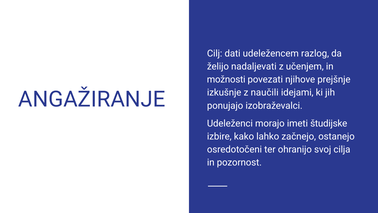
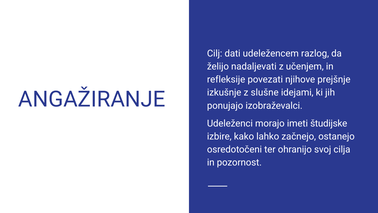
možnosti: možnosti -> refleksije
naučili: naučili -> slušne
